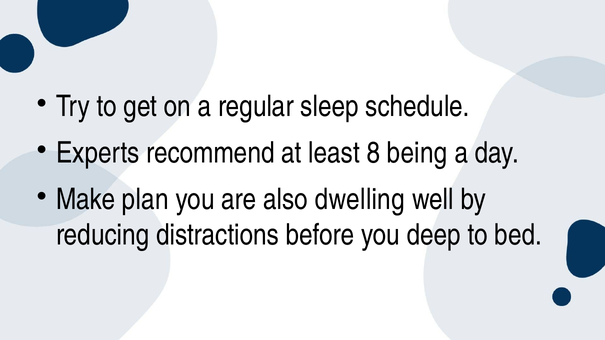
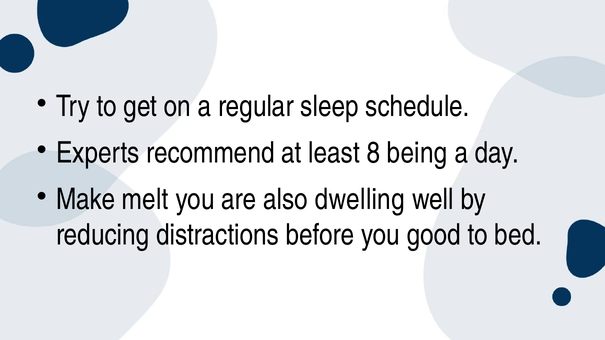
plan: plan -> melt
deep: deep -> good
